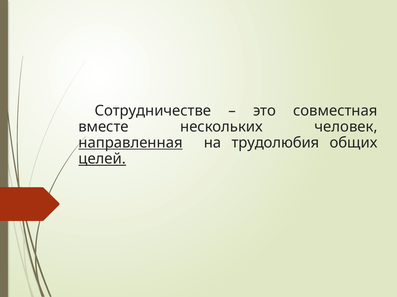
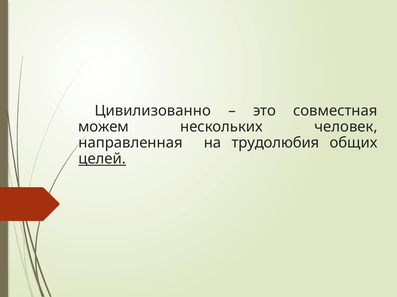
Сотрудничестве: Сотрудничестве -> Цивилизованно
вместе: вместе -> можем
направленная underline: present -> none
